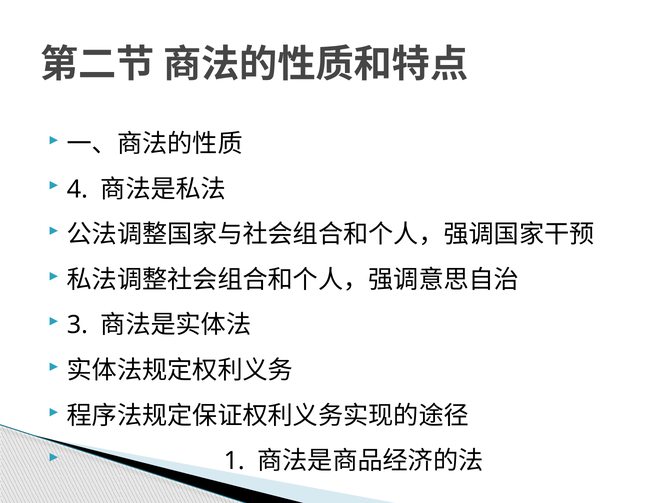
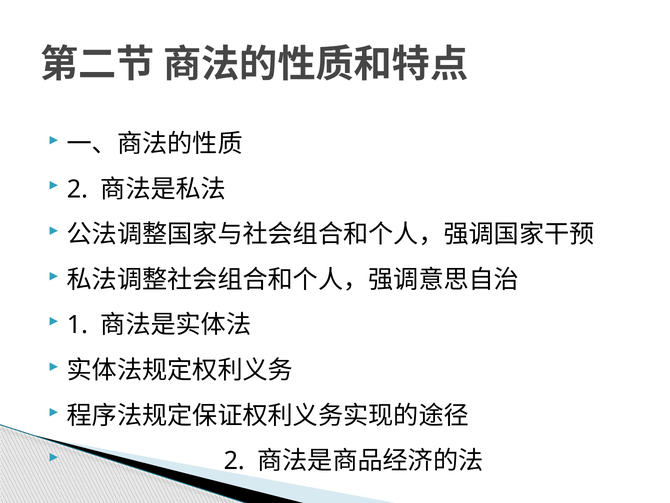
4 at (77, 189): 4 -> 2
3: 3 -> 1
1 at (234, 461): 1 -> 2
